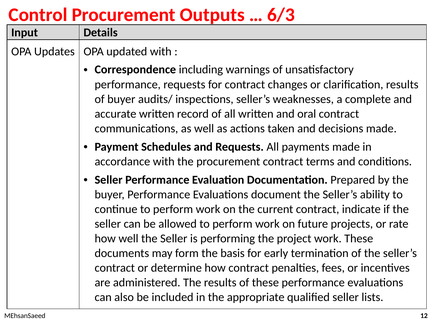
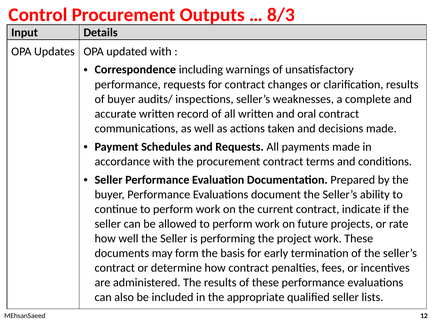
6/3: 6/3 -> 8/3
